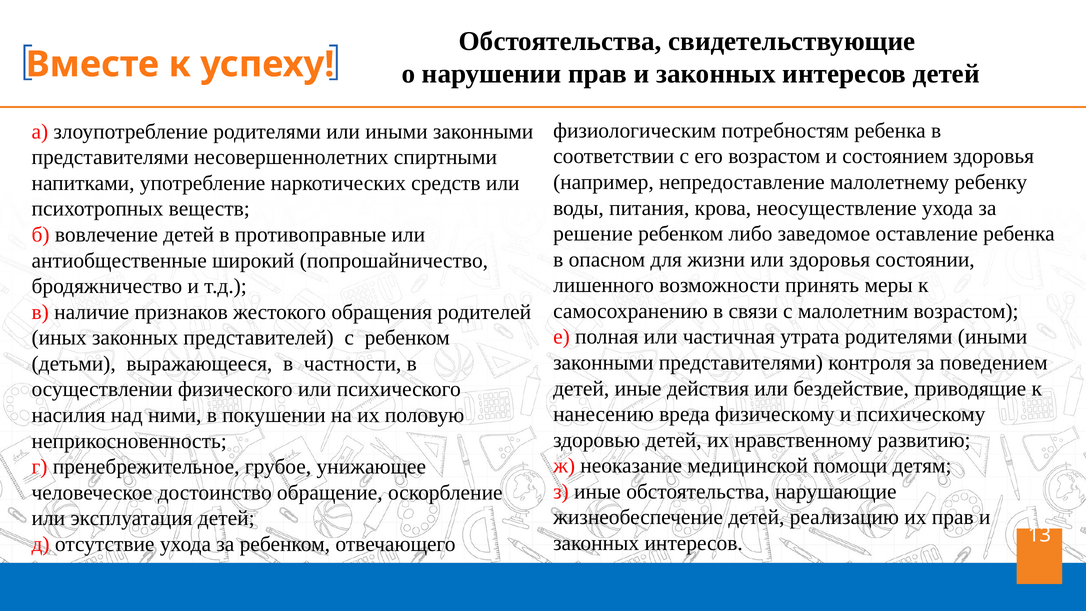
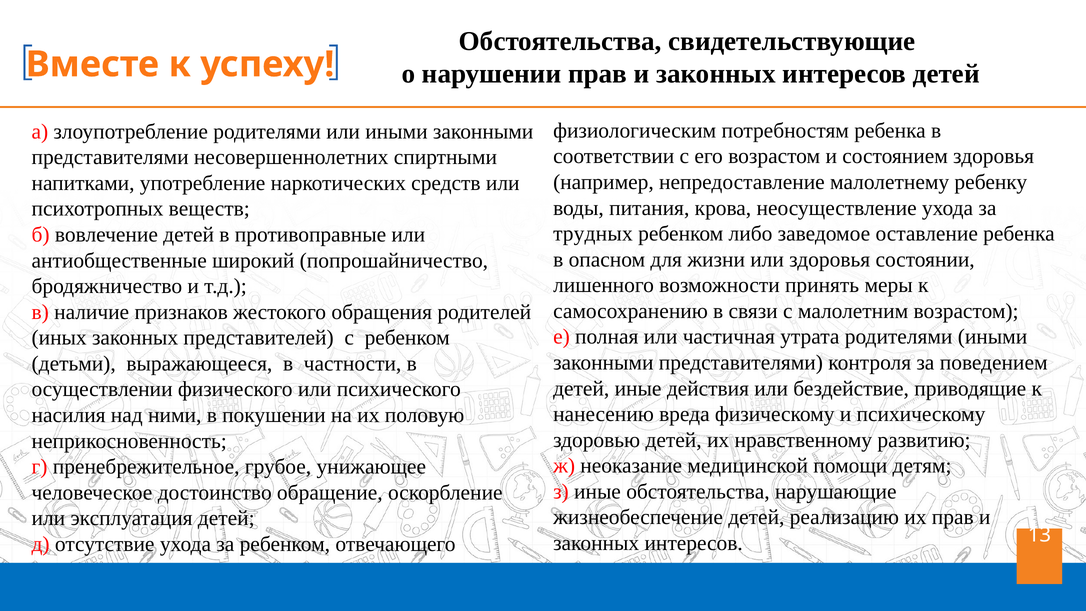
решение: решение -> трудных
